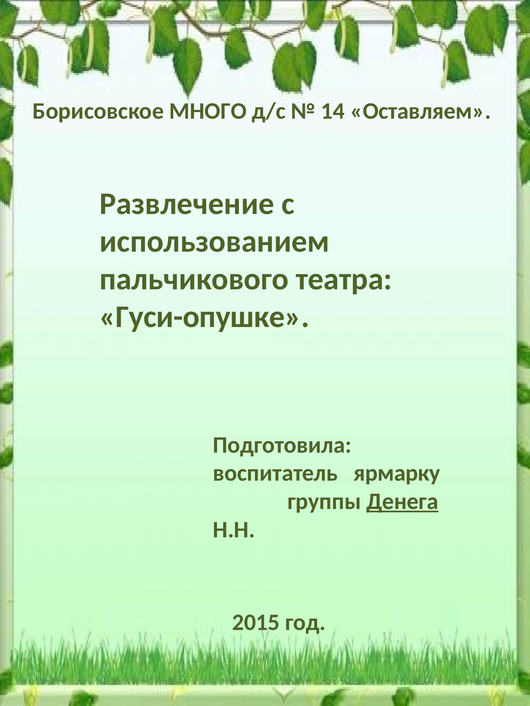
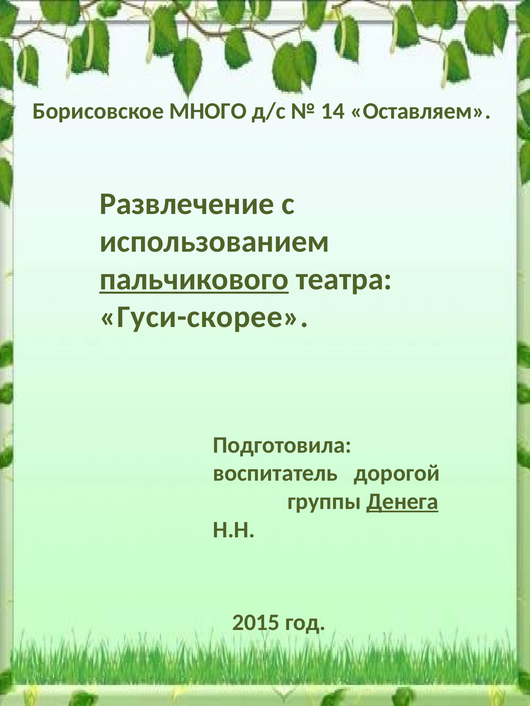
пальчикового underline: none -> present
Гуси-опушке: Гуси-опушке -> Гуси-скорее
ярмарку: ярмарку -> дорогой
